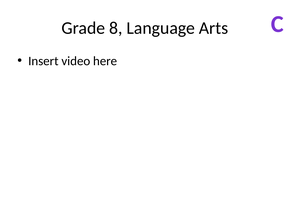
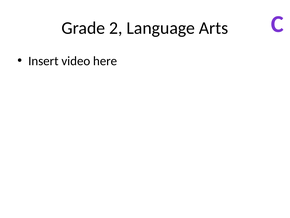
8: 8 -> 2
